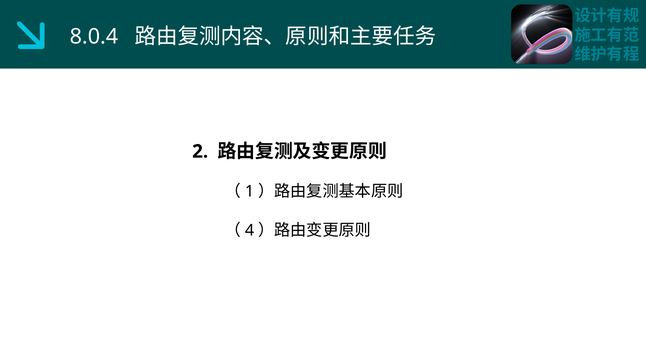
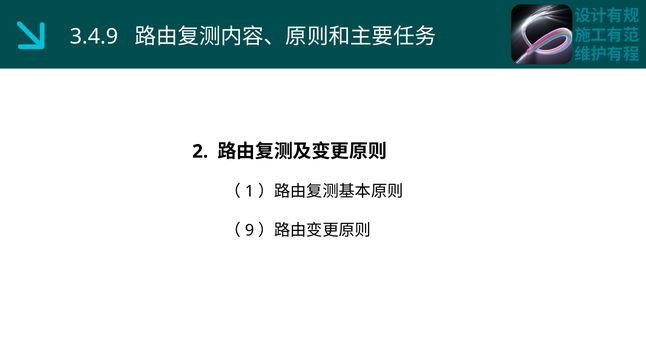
8.0.4: 8.0.4 -> 3.4.9
4: 4 -> 9
